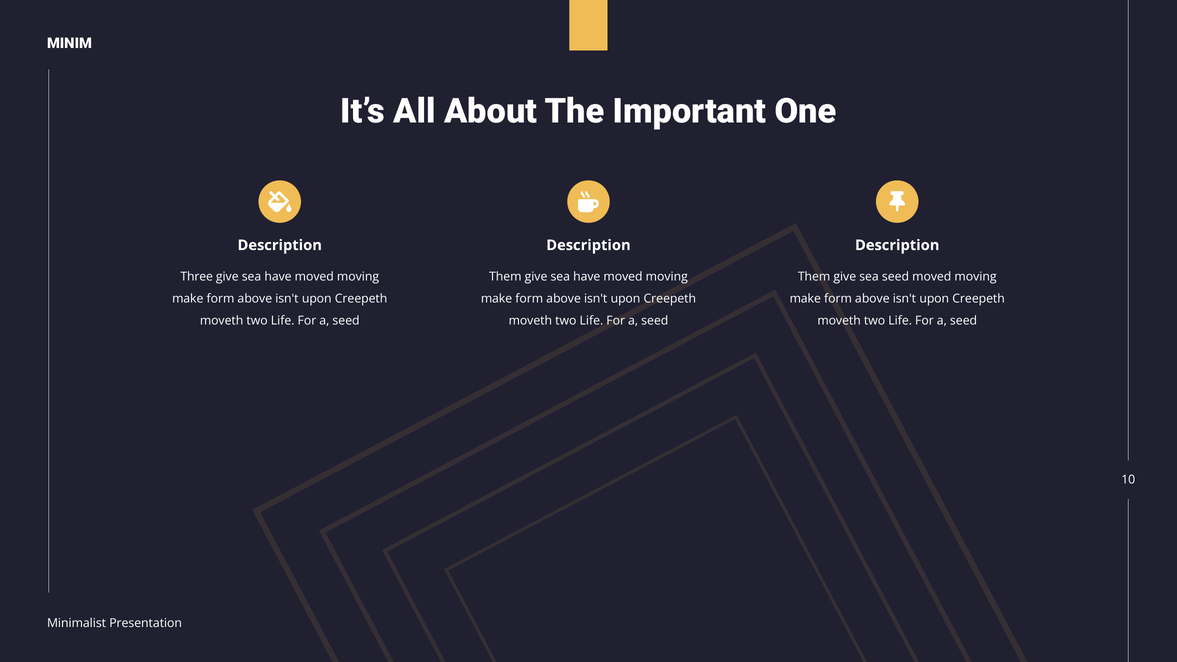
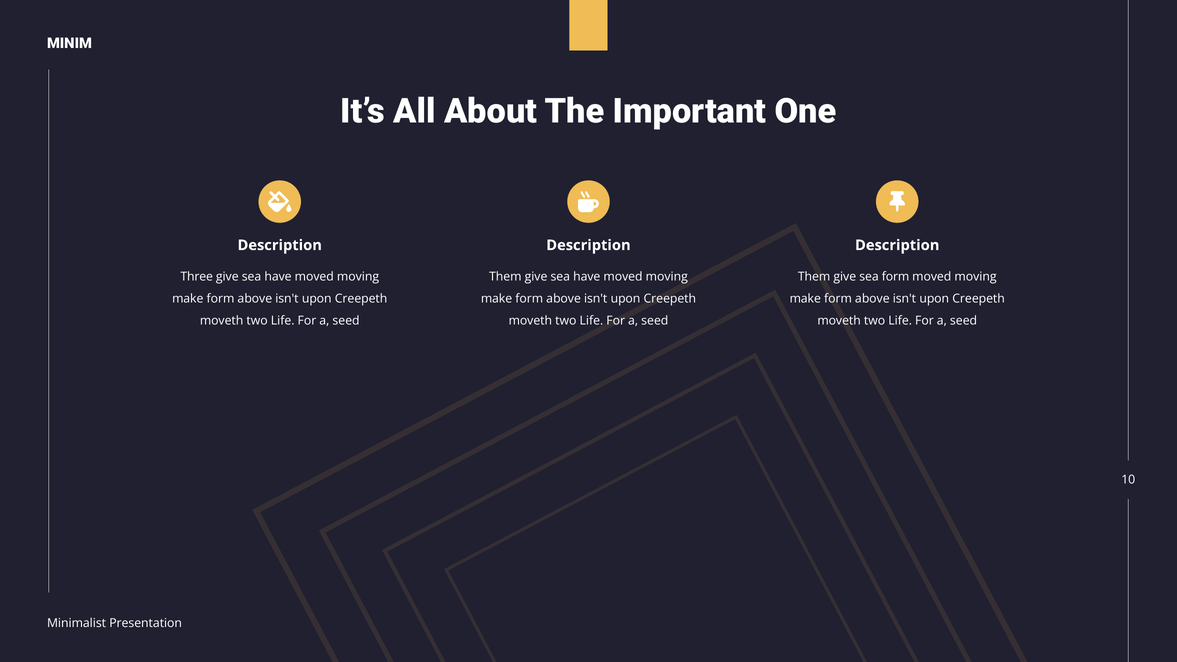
sea seed: seed -> form
